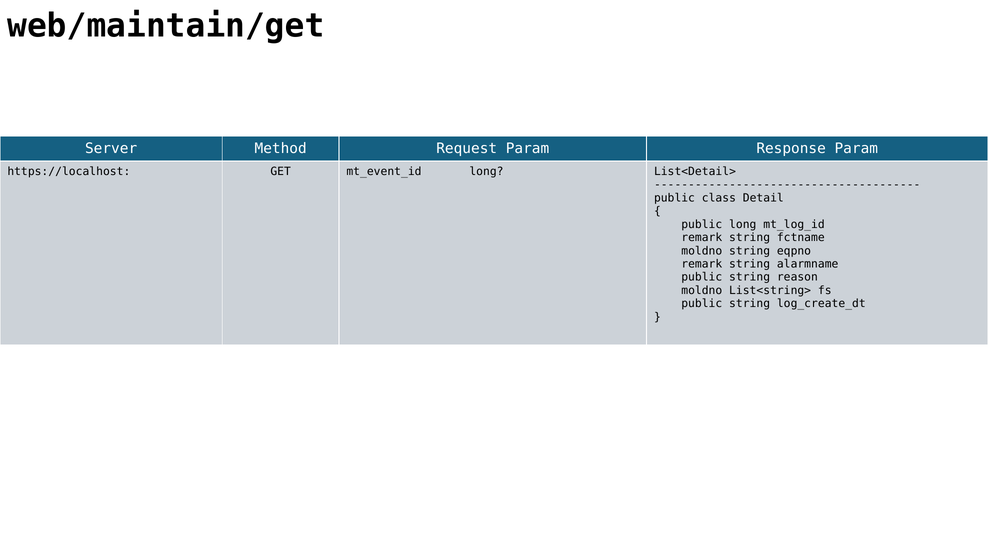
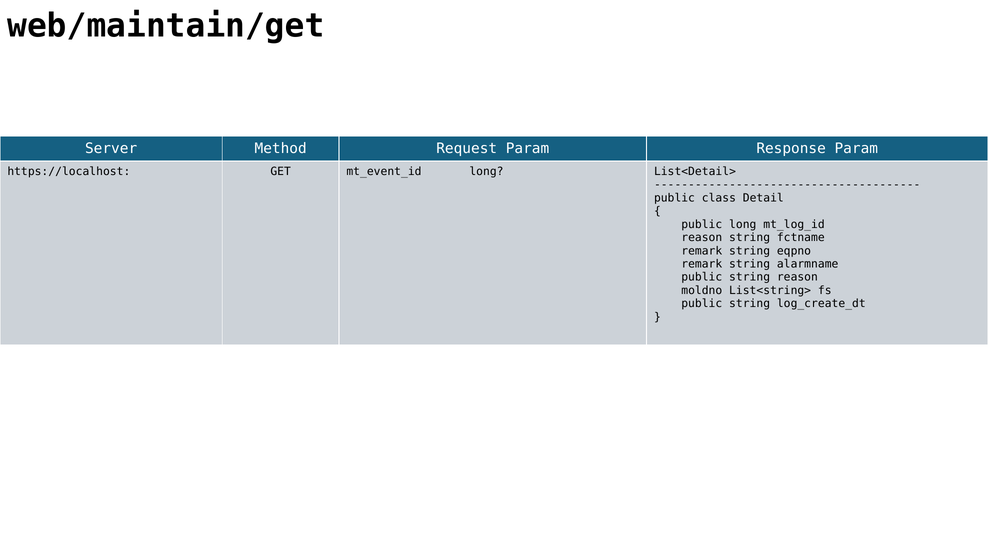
remark at (702, 237): remark -> reason
moldno at (702, 251): moldno -> remark
